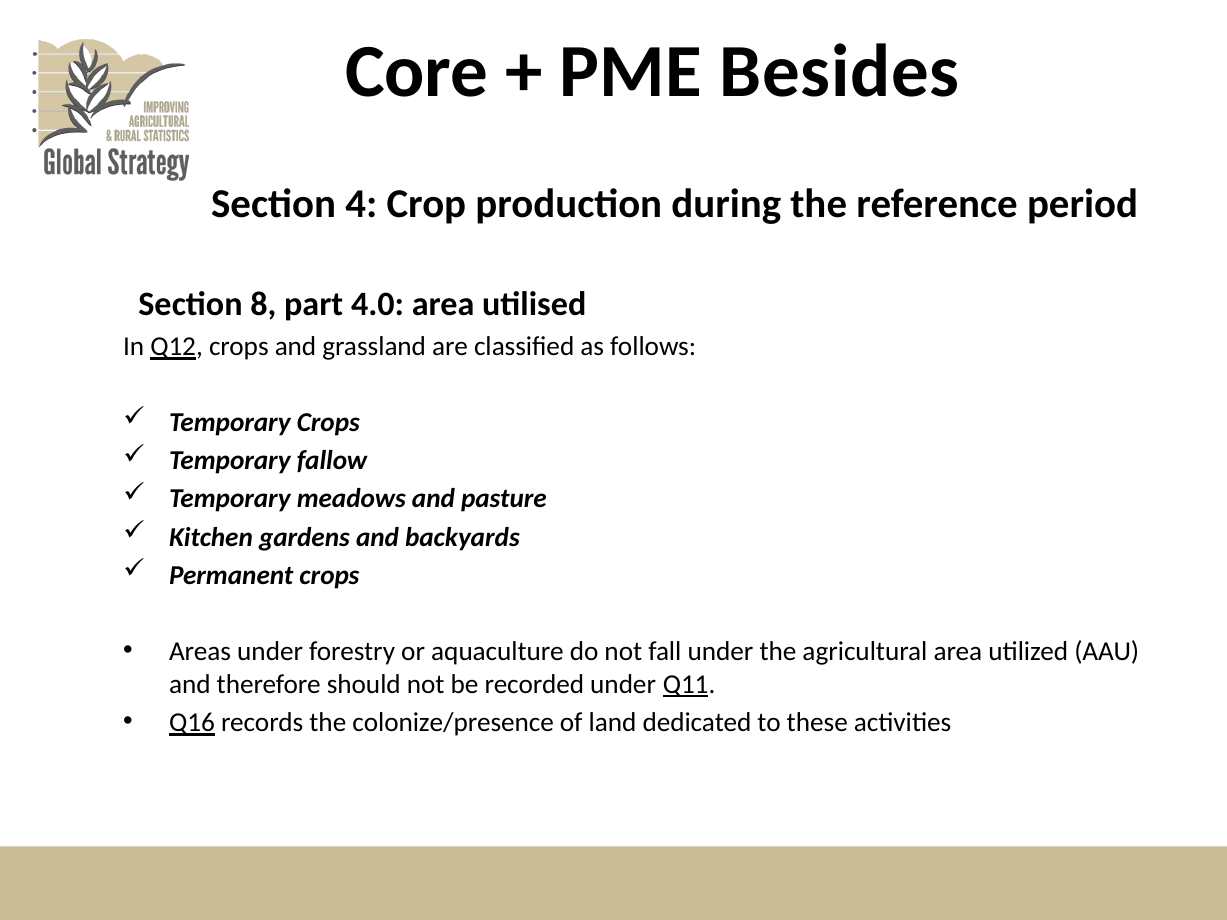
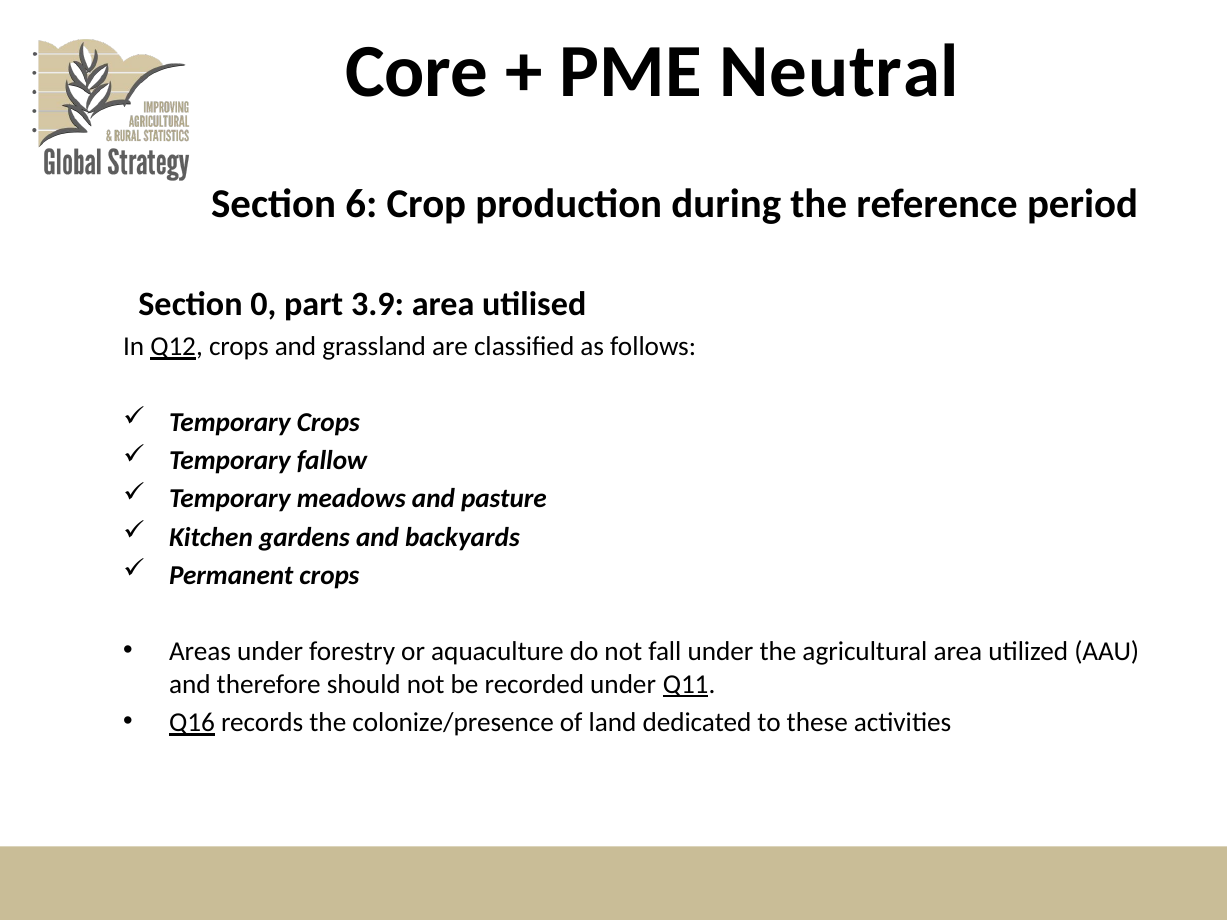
Besides: Besides -> Neutral
4: 4 -> 6
8: 8 -> 0
4.0: 4.0 -> 3.9
